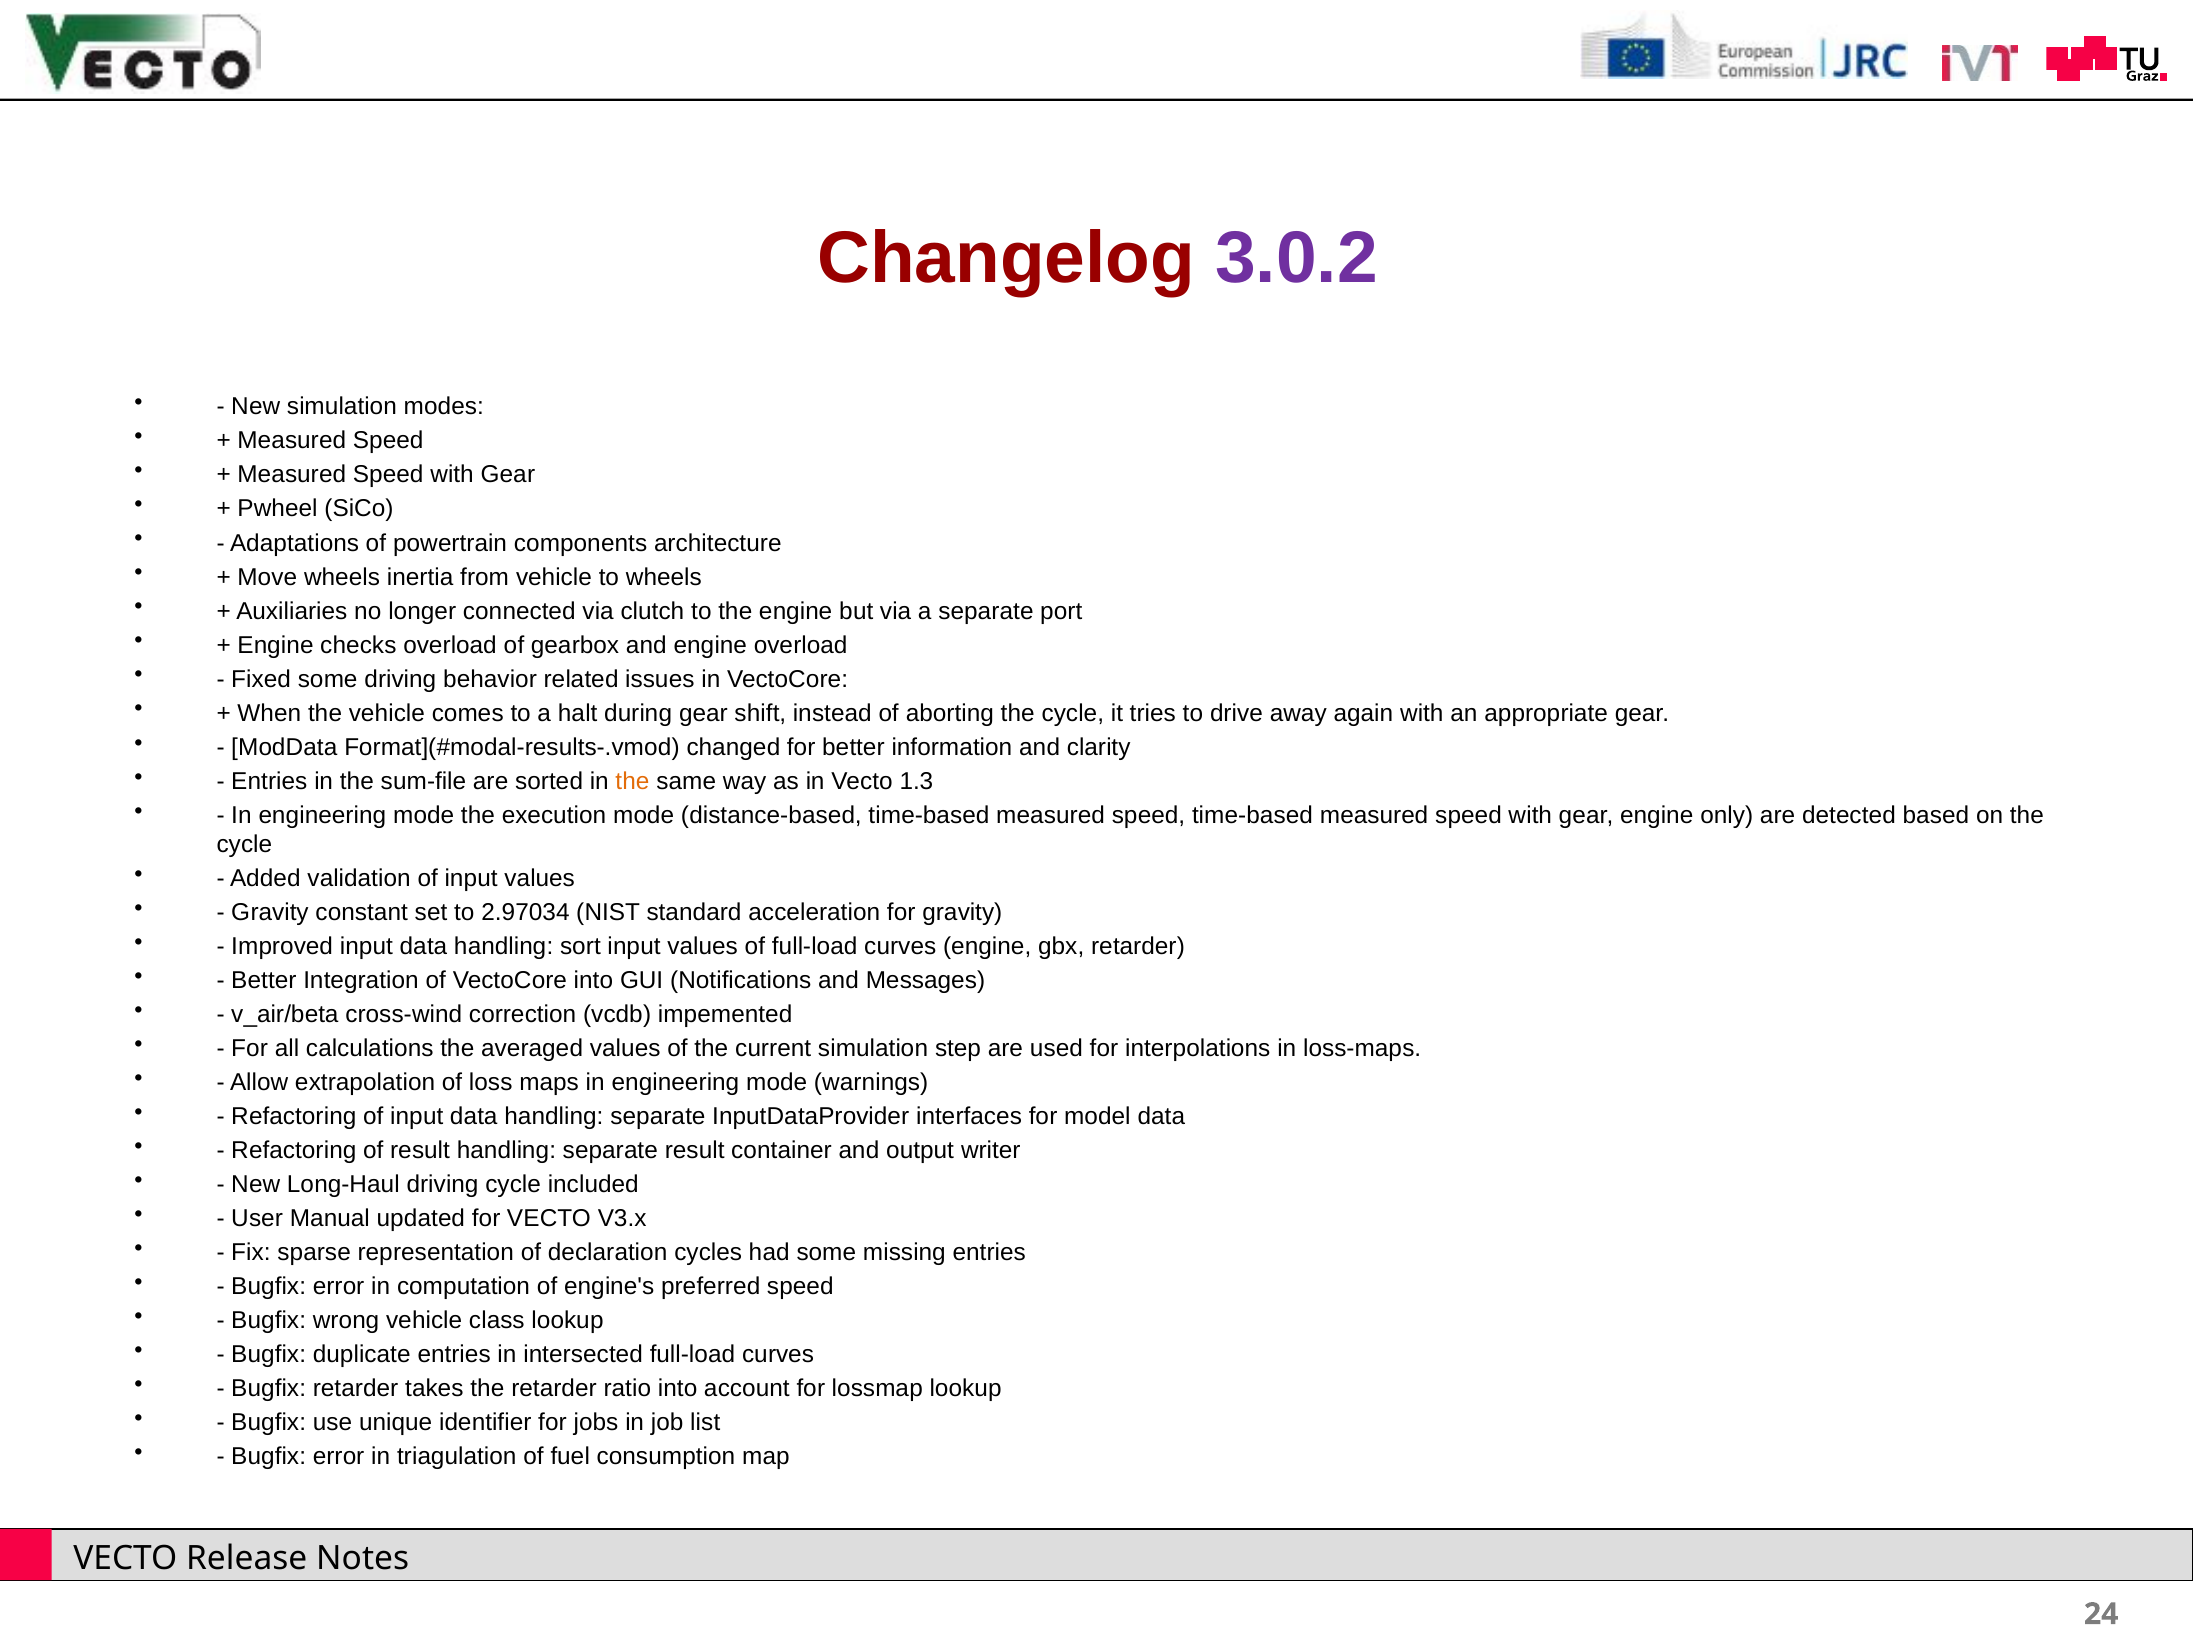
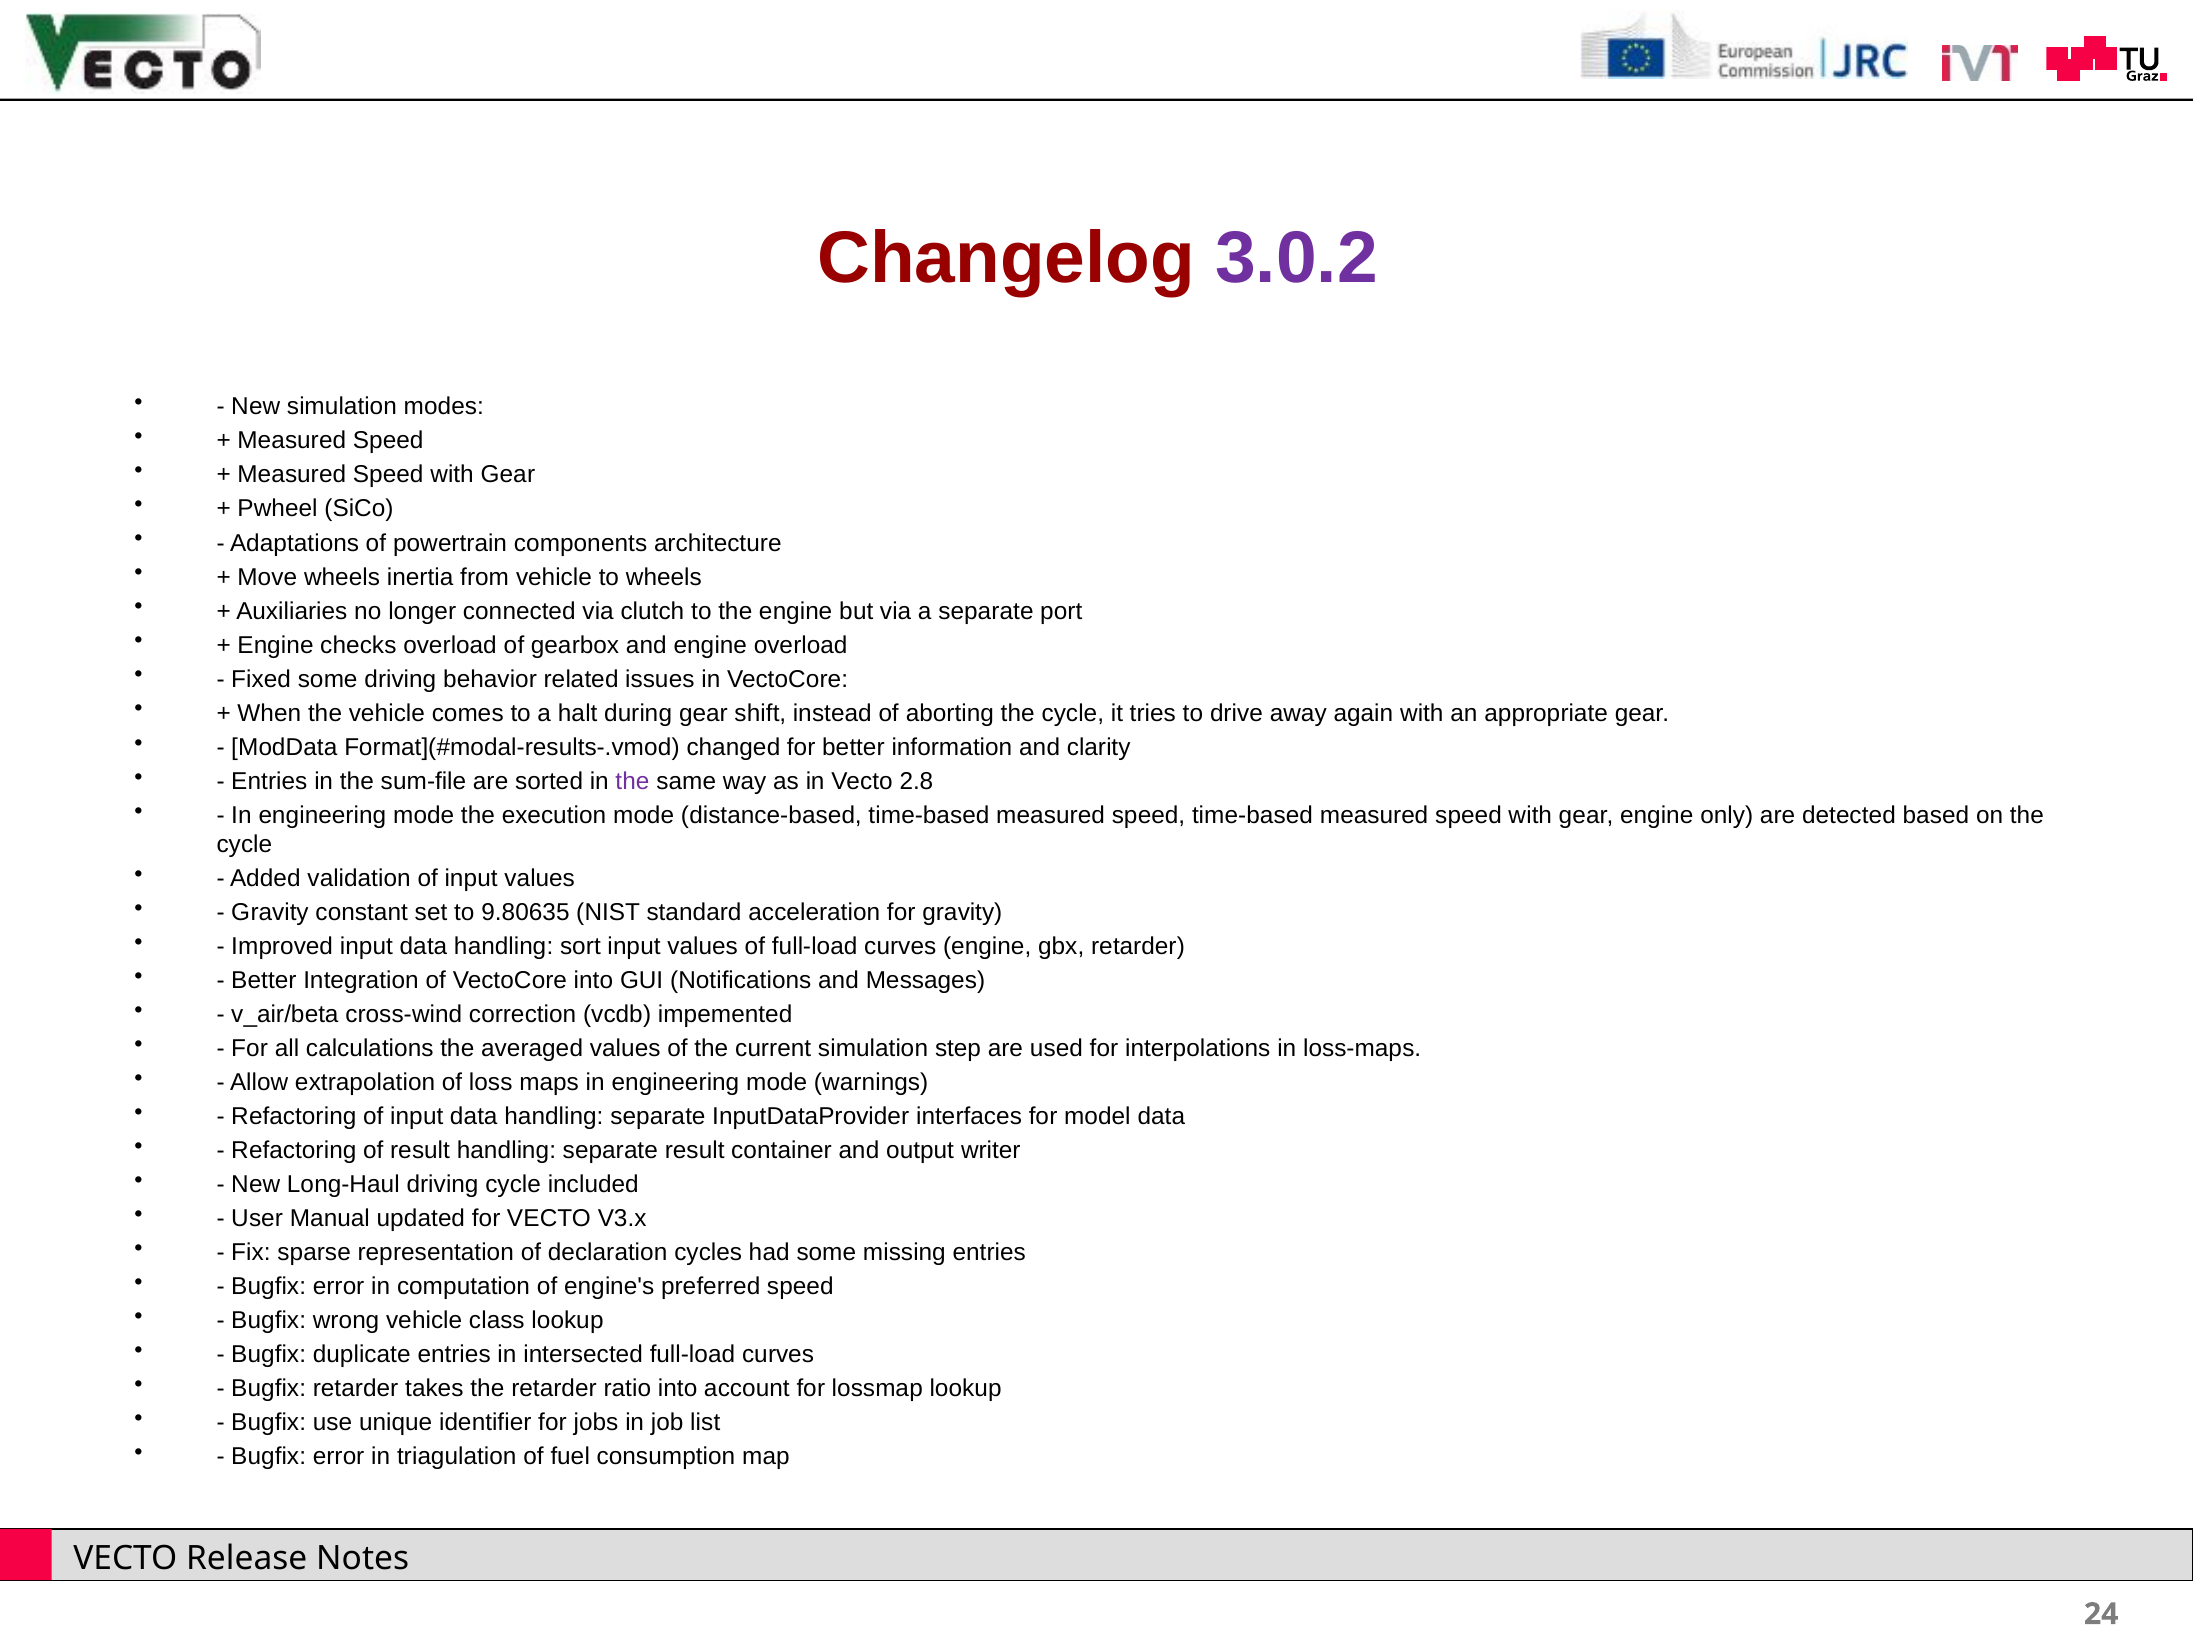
the at (632, 781) colour: orange -> purple
1.3: 1.3 -> 2.8
2.97034: 2.97034 -> 9.80635
